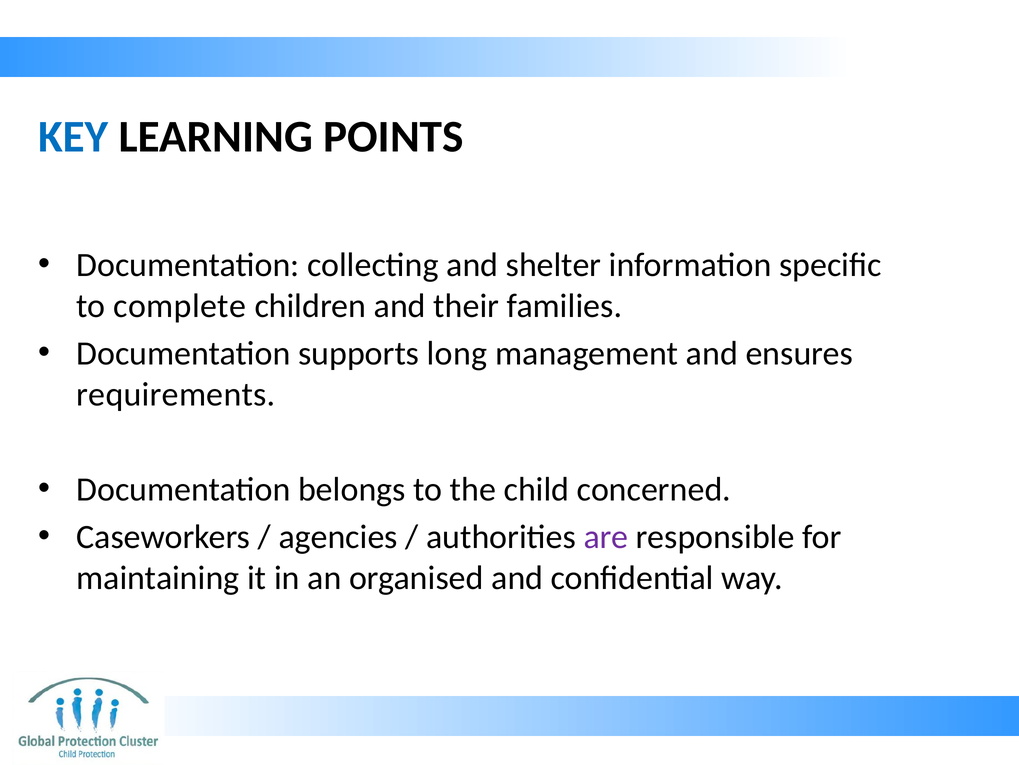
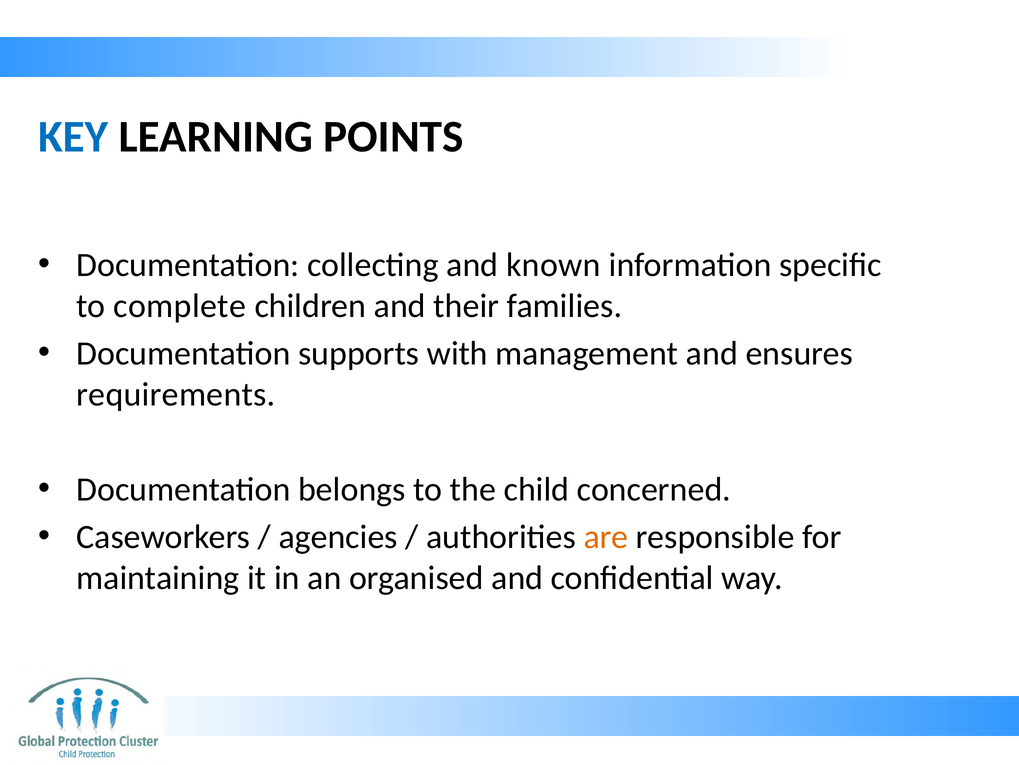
shelter: shelter -> known
long: long -> with
are colour: purple -> orange
